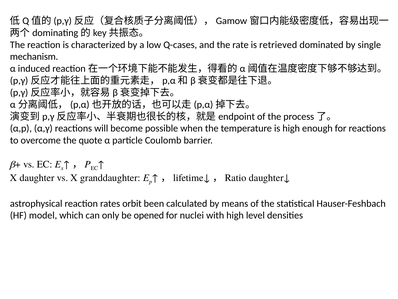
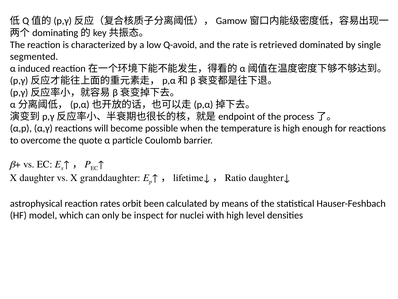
Q-cases: Q-cases -> Q-avoid
mechanism: mechanism -> segmented
opened: opened -> inspect
